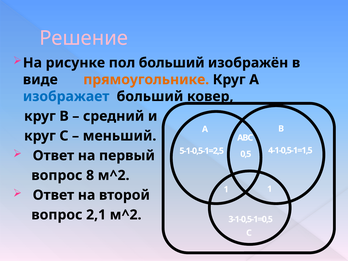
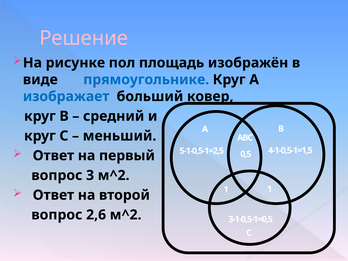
пол больший: больший -> площадь
прямоугольнике colour: orange -> blue
8: 8 -> 3
2,1: 2,1 -> 2,6
